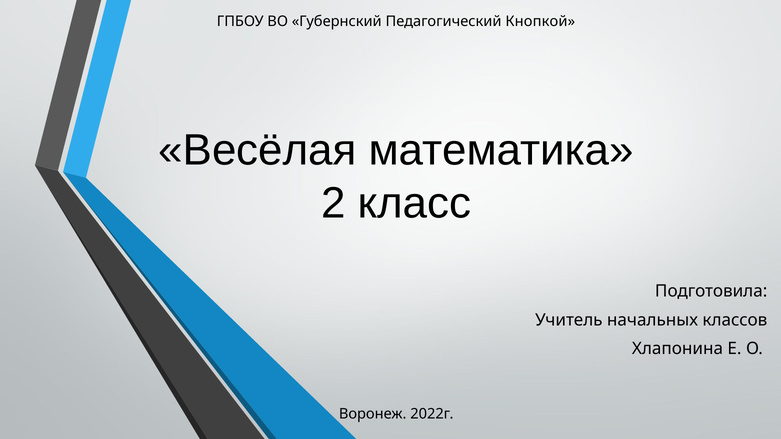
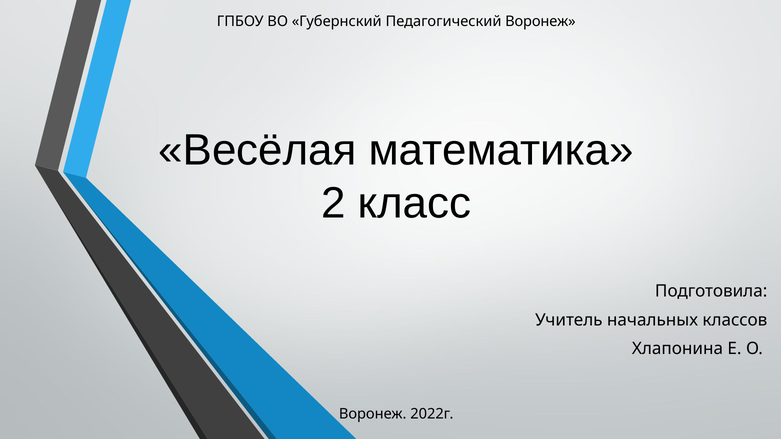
Педагогический Кнопкой: Кнопкой -> Воронеж
